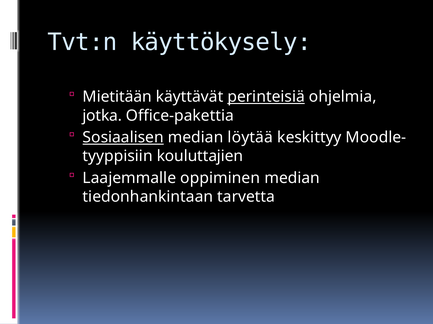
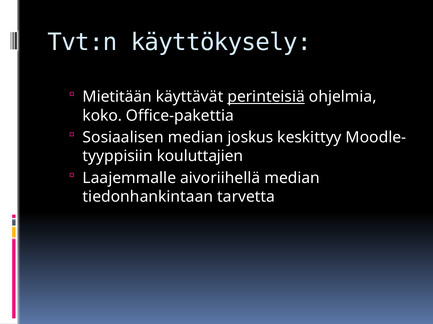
jotka: jotka -> koko
Sosiaalisen underline: present -> none
löytää: löytää -> joskus
oppiminen: oppiminen -> aivoriihellä
